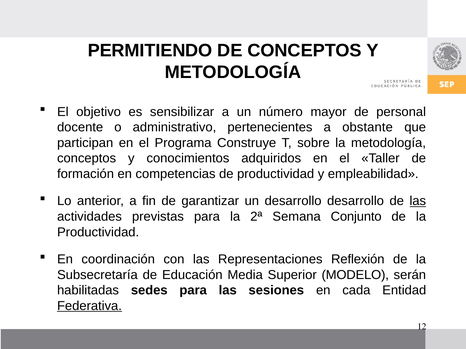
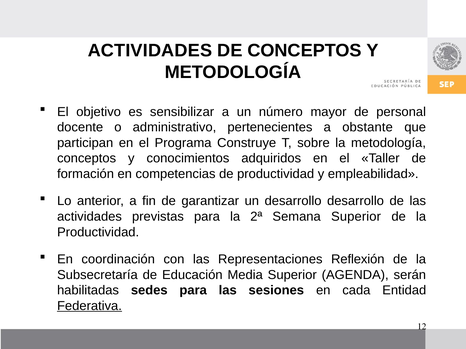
PERMITIENDO at (150, 51): PERMITIENDO -> ACTIVIDADES
las at (418, 201) underline: present -> none
Semana Conjunto: Conjunto -> Superior
MODELO: MODELO -> AGENDA
